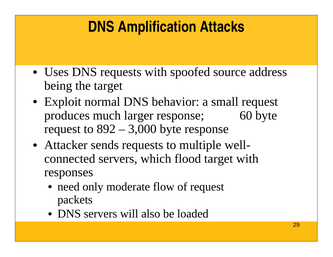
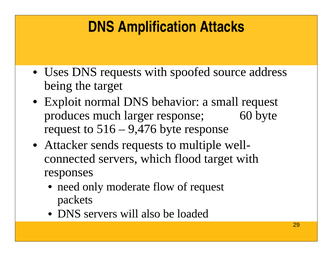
892: 892 -> 516
3,000: 3,000 -> 9,476
